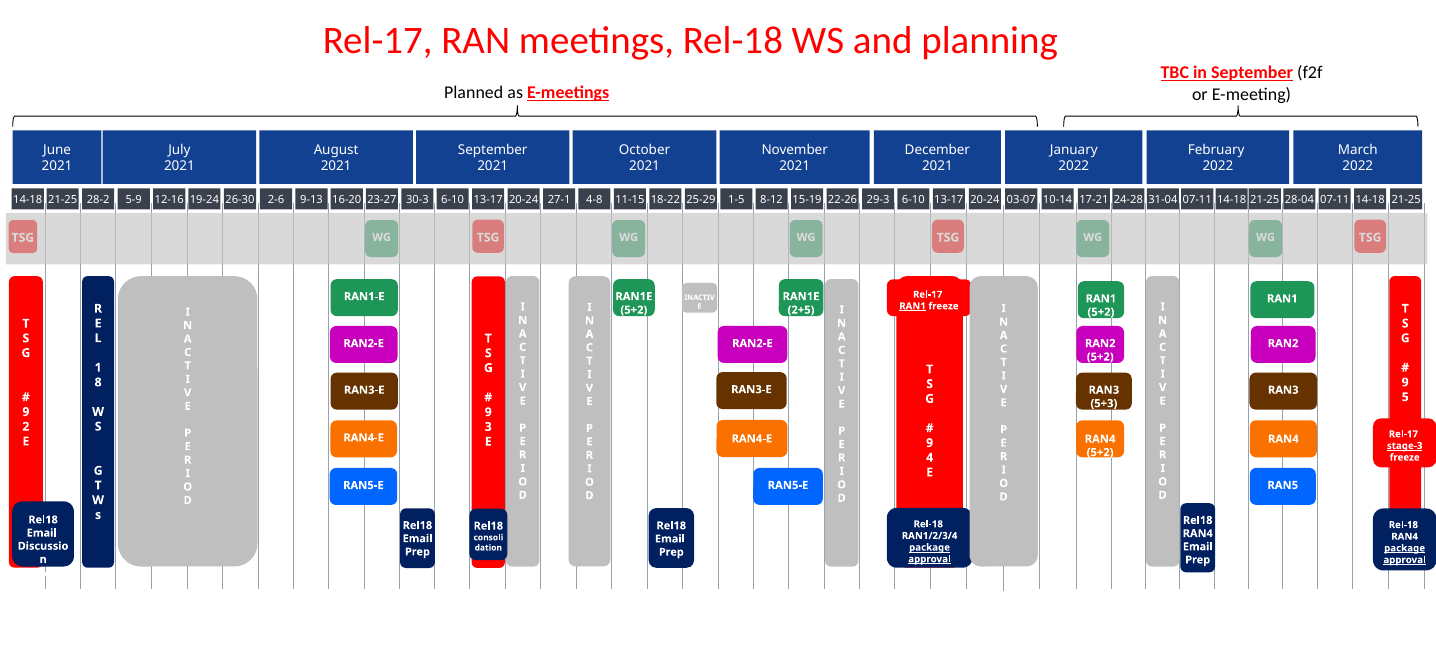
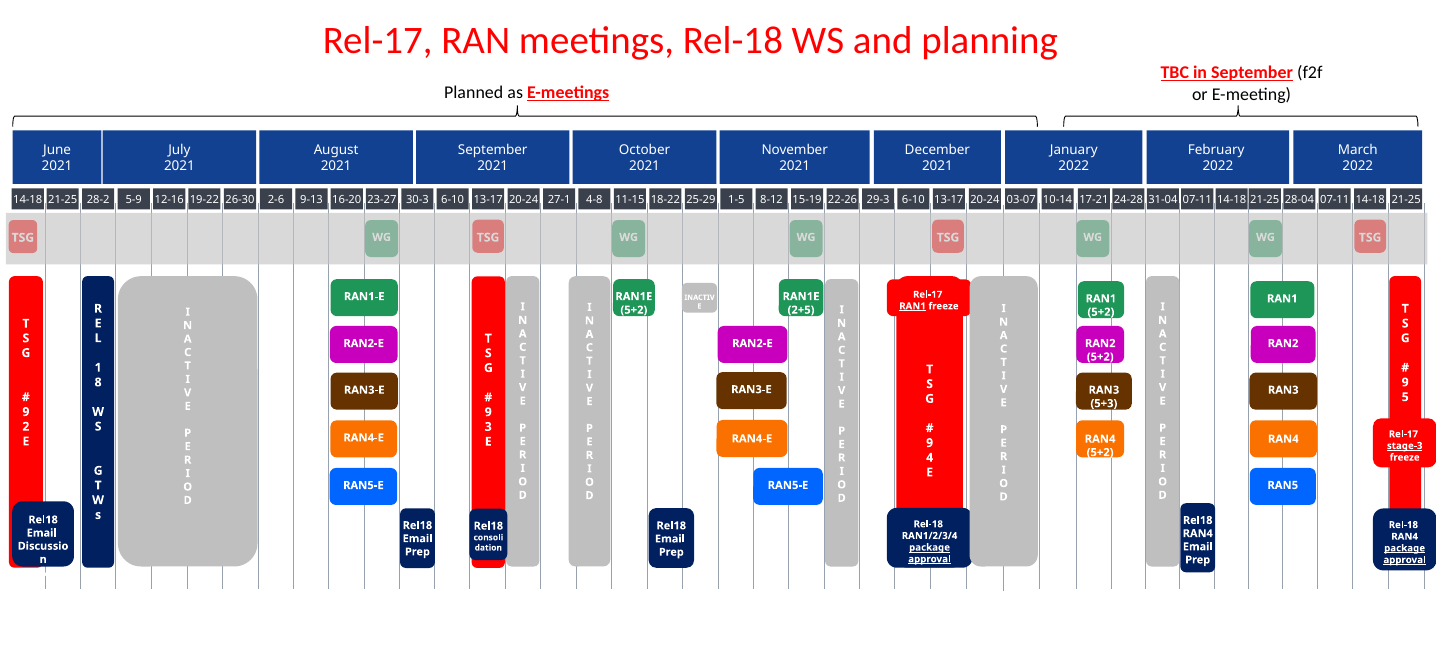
19-24: 19-24 -> 19-22
